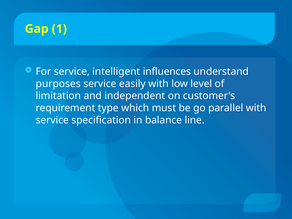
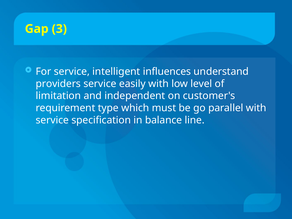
1: 1 -> 3
purposes: purposes -> providers
